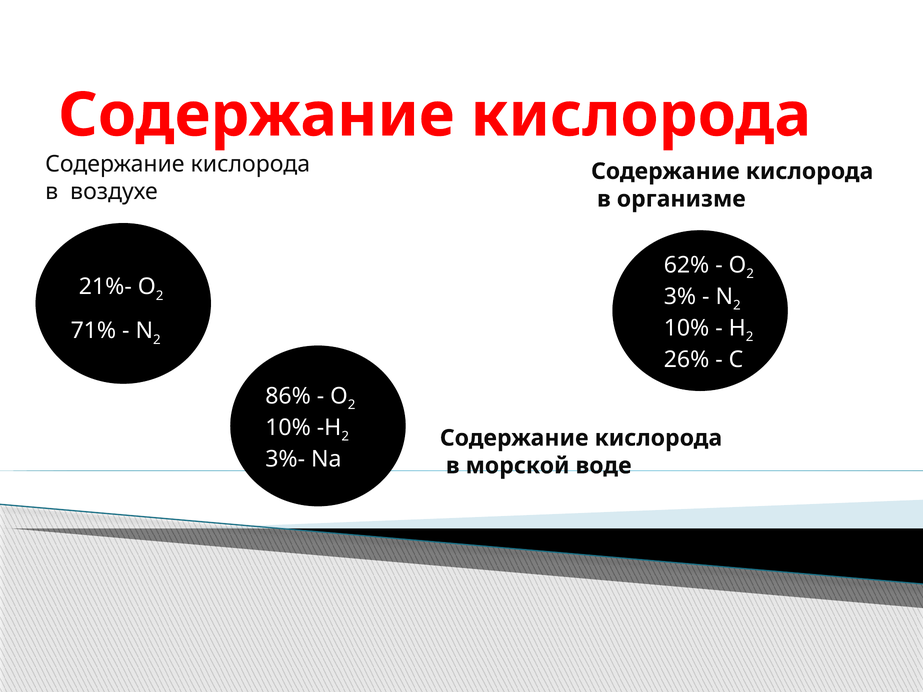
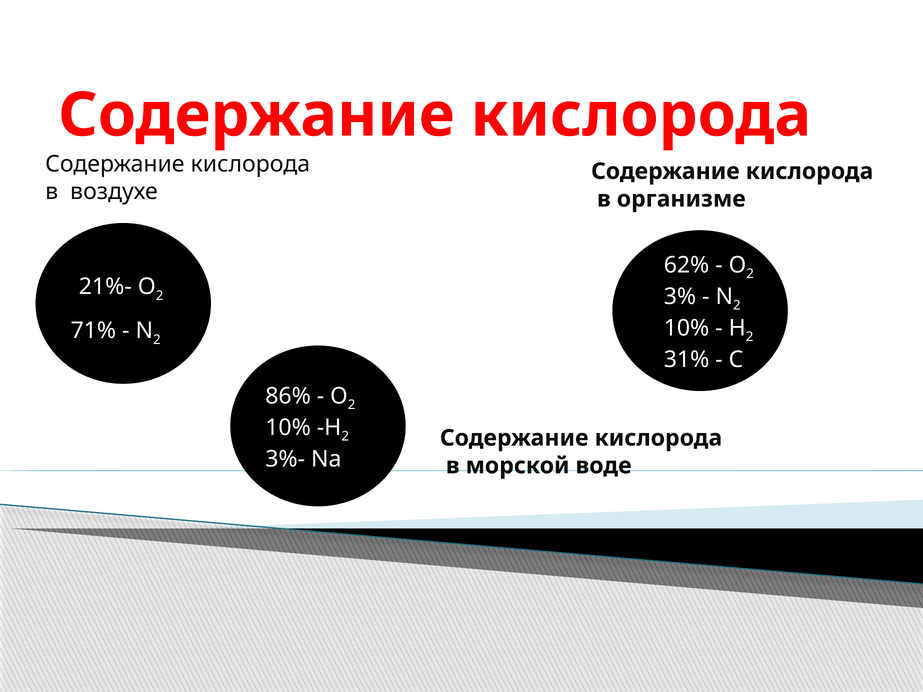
26%: 26% -> 31%
